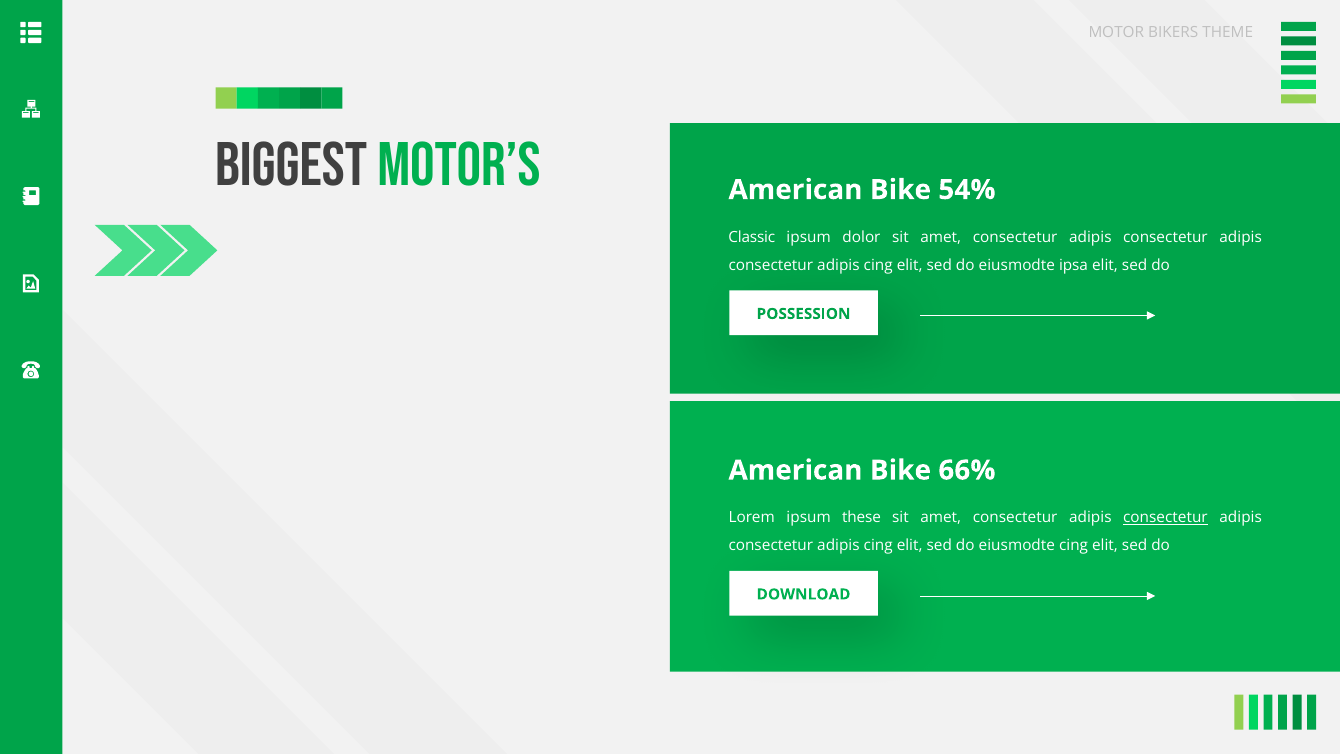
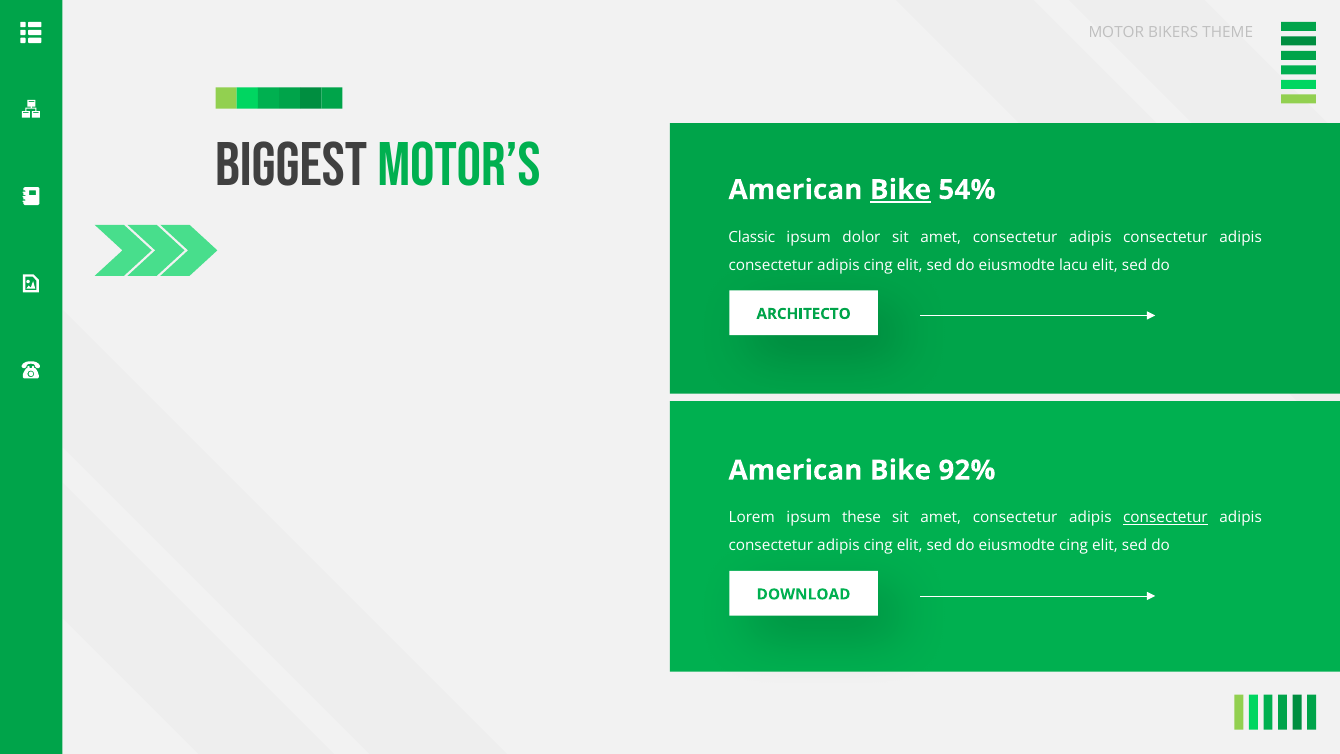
Bike at (900, 190) underline: none -> present
ipsa: ipsa -> lacu
POSSESSION: POSSESSION -> ARCHITECTO
66%: 66% -> 92%
